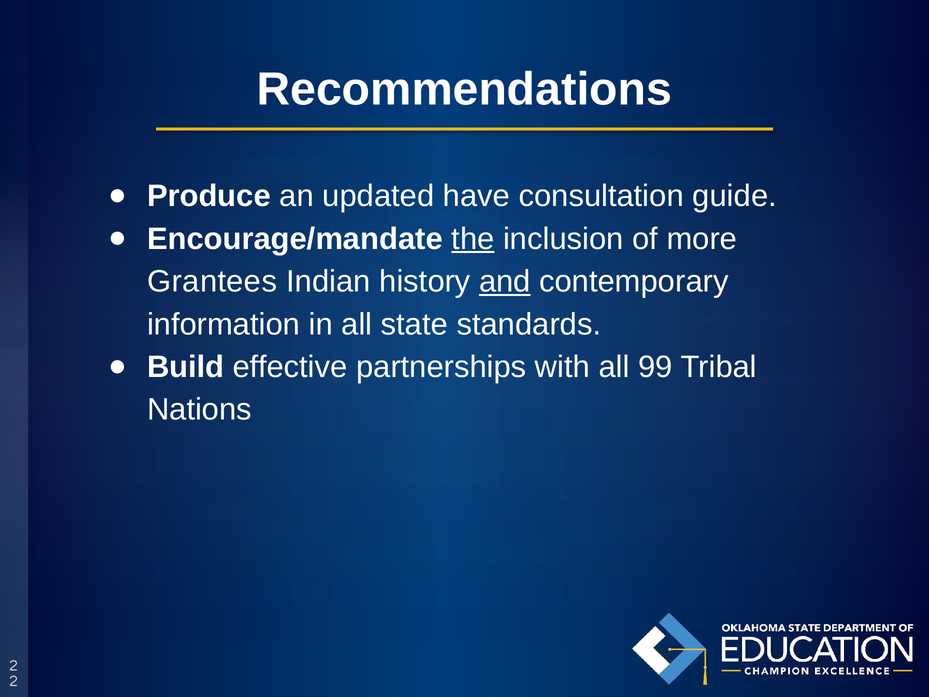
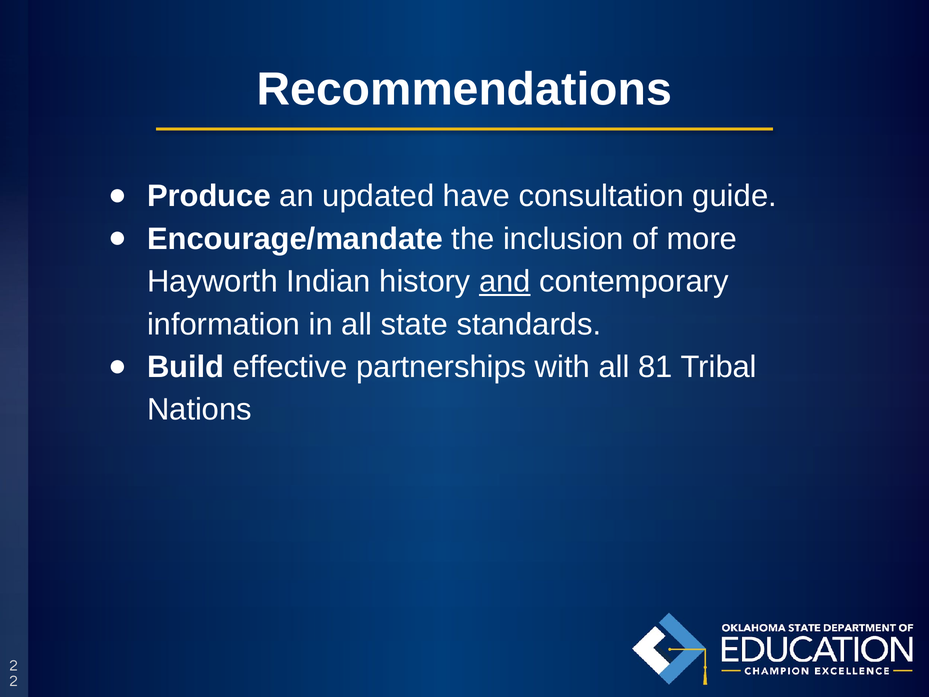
the underline: present -> none
Grantees: Grantees -> Hayworth
99: 99 -> 81
